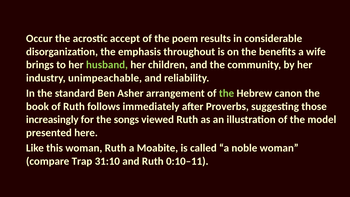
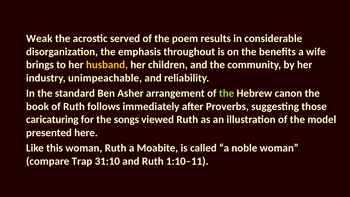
Occur: Occur -> Weak
accept: accept -> served
husband colour: light green -> yellow
increasingly: increasingly -> caricaturing
0:10–11: 0:10–11 -> 1:10–11
